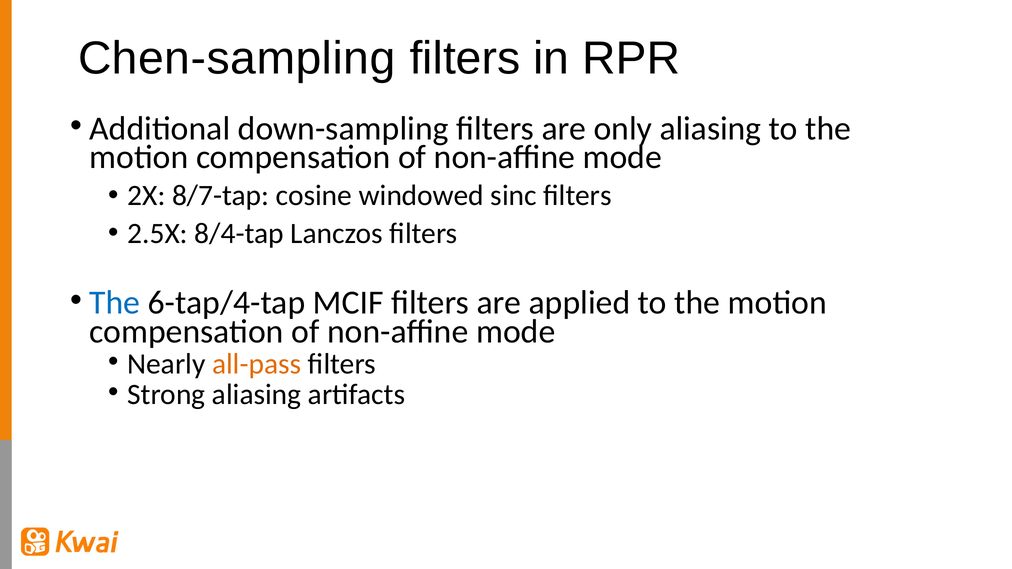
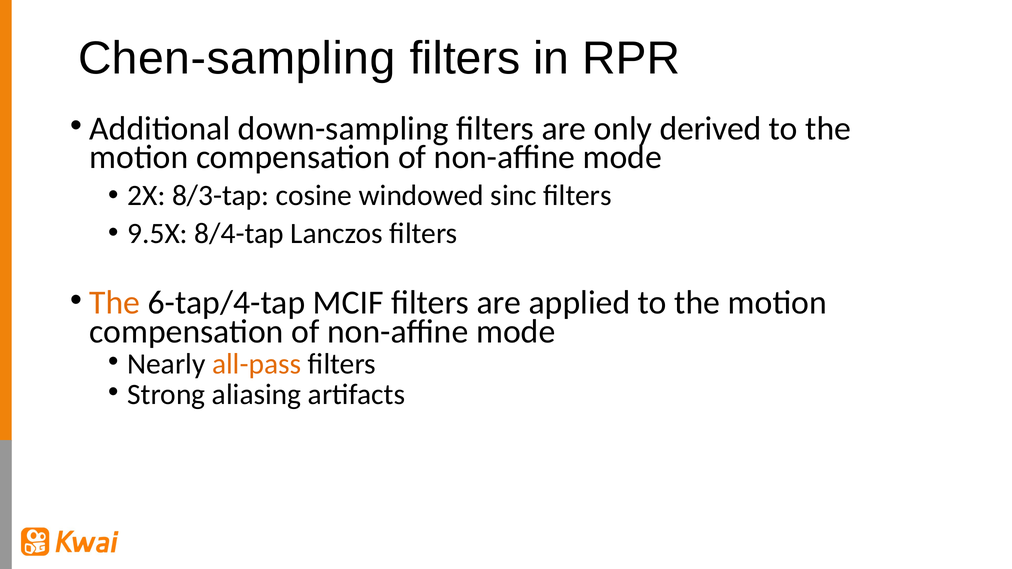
only aliasing: aliasing -> derived
8/7-tap: 8/7-tap -> 8/3-tap
2.5X: 2.5X -> 9.5X
The at (115, 303) colour: blue -> orange
